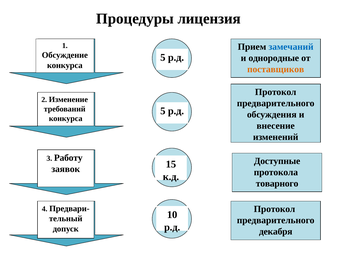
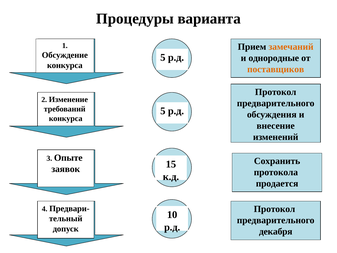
лицензия: лицензия -> варианта
замечаний colour: blue -> orange
Работу: Работу -> Опыте
Доступные: Доступные -> Сохранить
товарного: товарного -> продается
